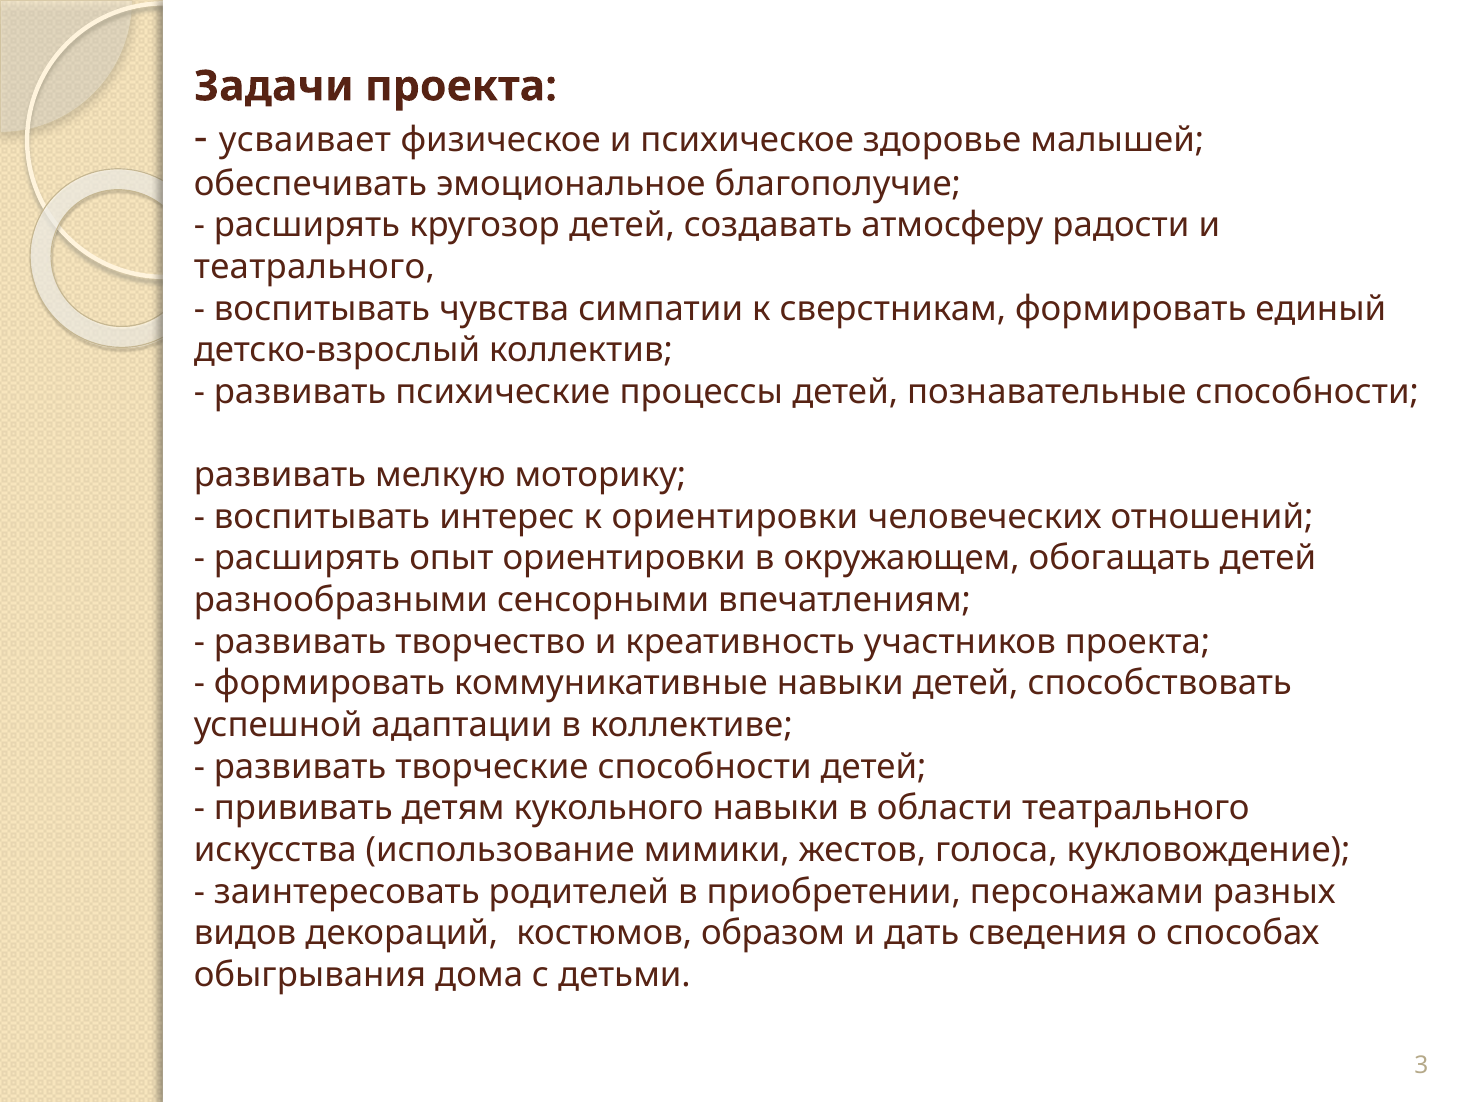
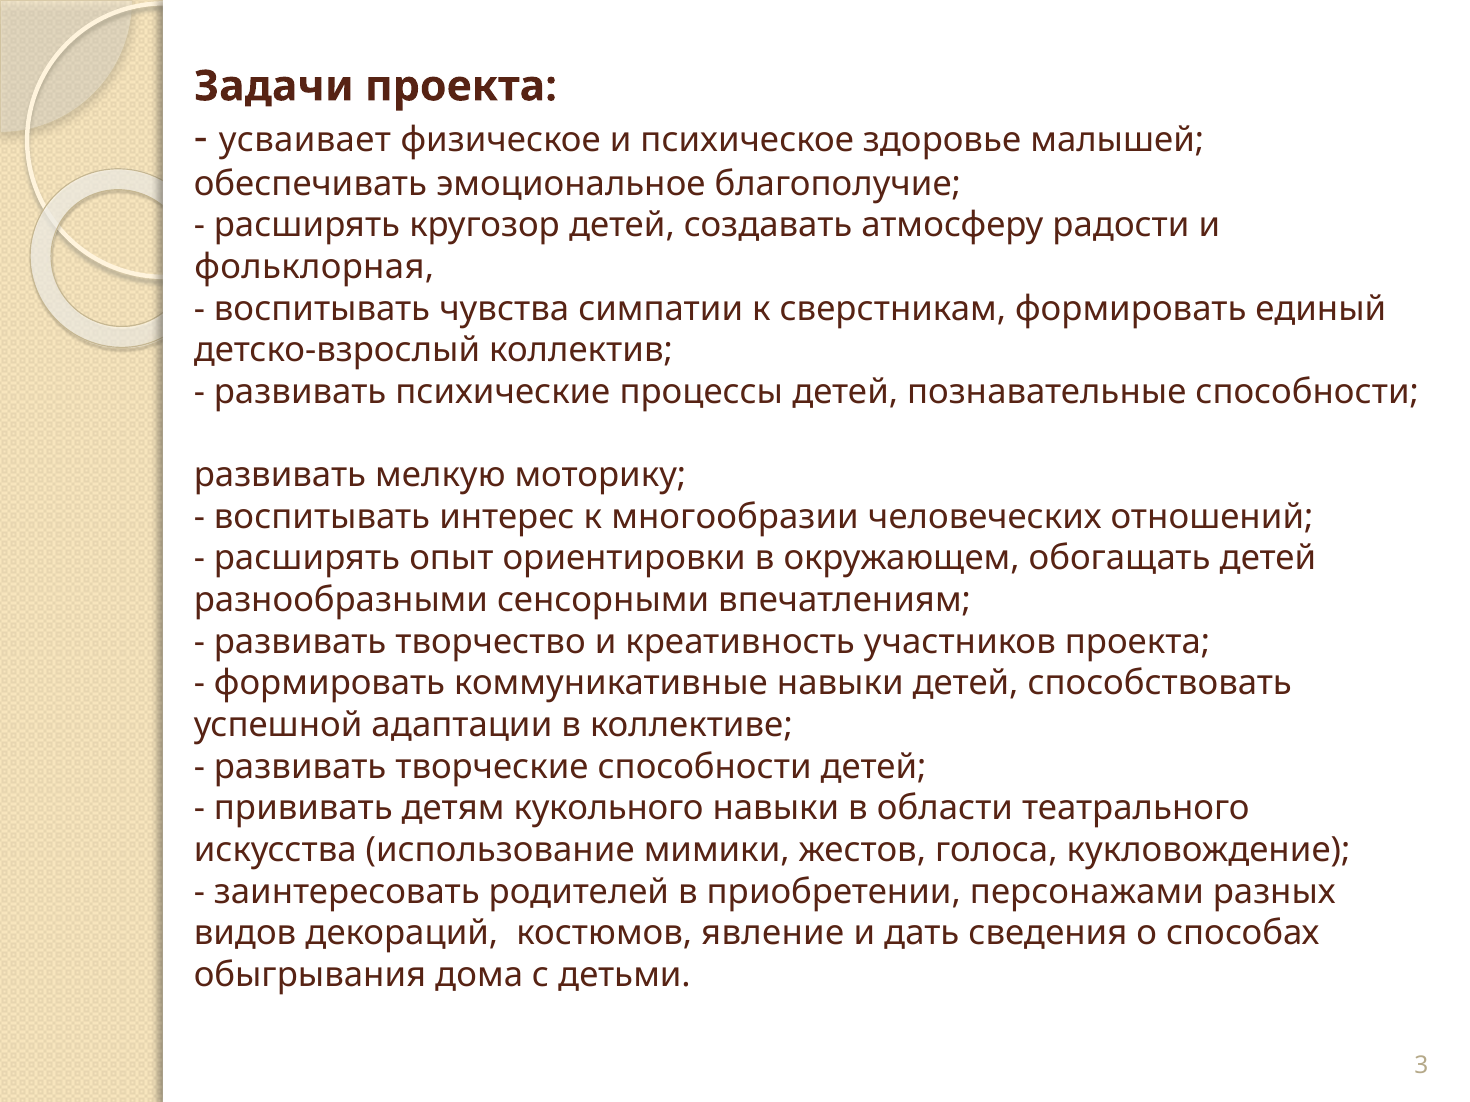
театрального at (314, 267): театрального -> фольклорная
к ориентировки: ориентировки -> многообразии
образом: образом -> явление
